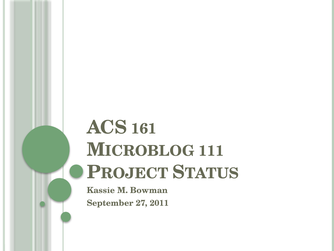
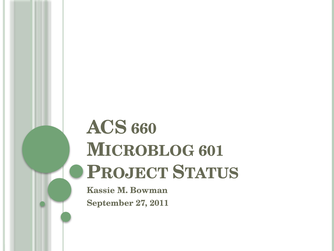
161: 161 -> 660
111: 111 -> 601
